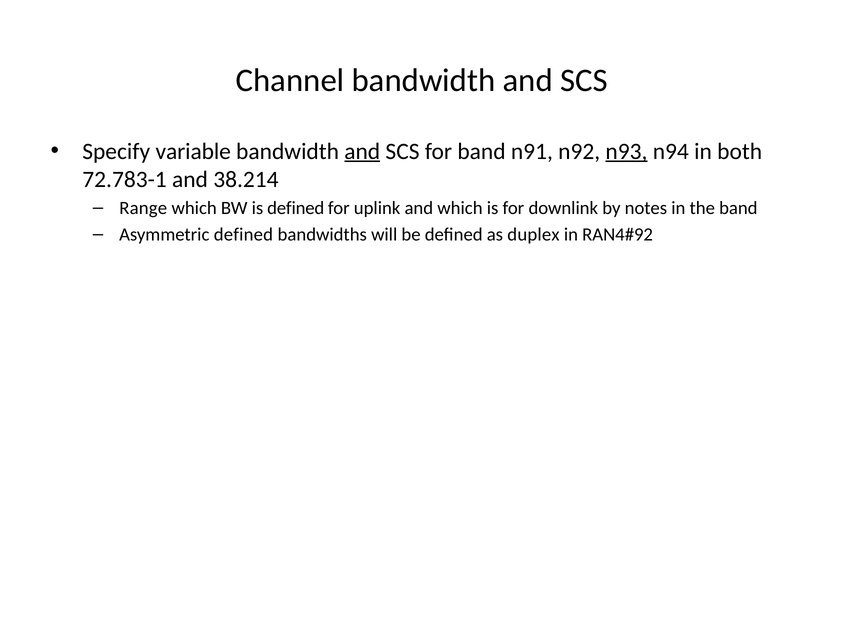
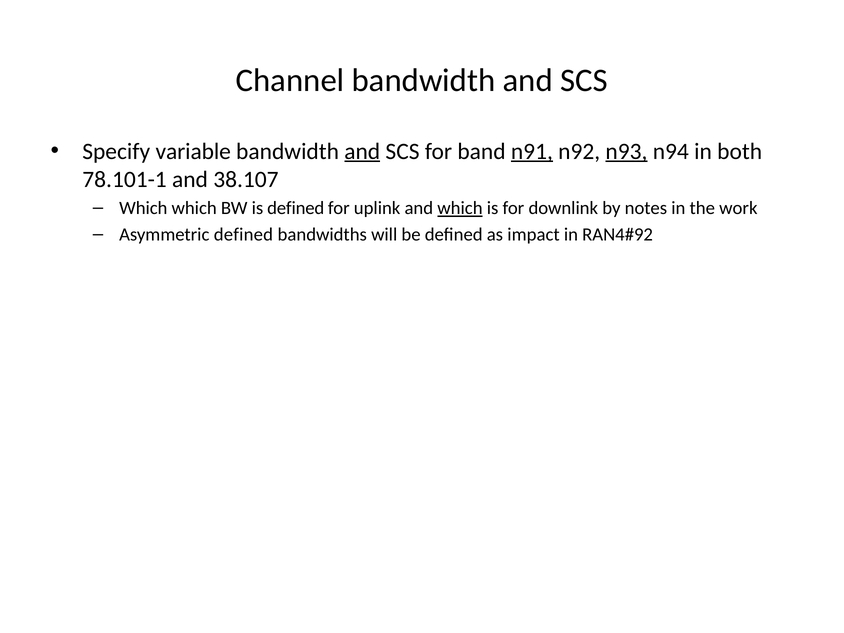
n91 underline: none -> present
72.783-1: 72.783-1 -> 78.101-1
38.214: 38.214 -> 38.107
Range at (143, 208): Range -> Which
which at (460, 208) underline: none -> present
the band: band -> work
duplex: duplex -> impact
